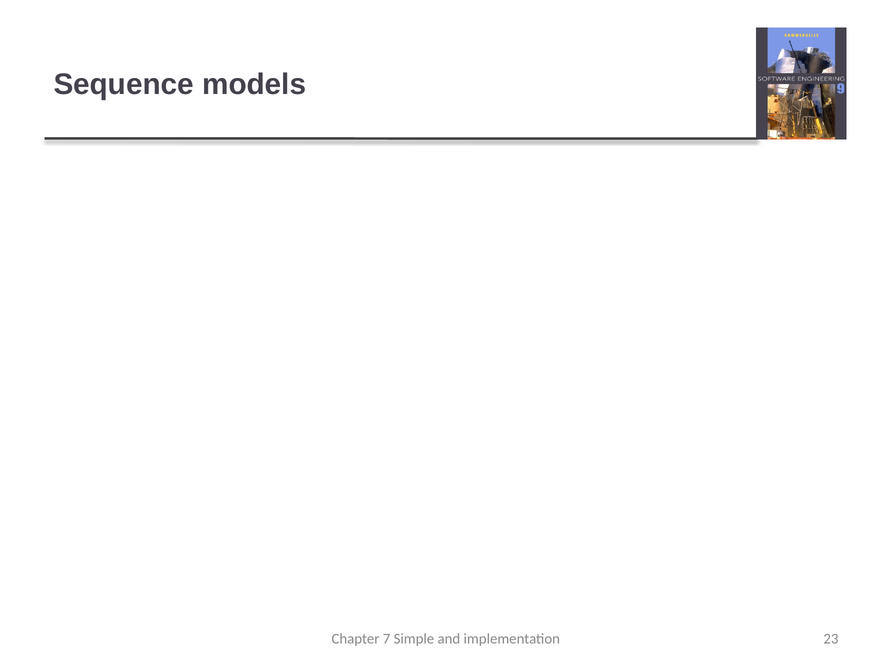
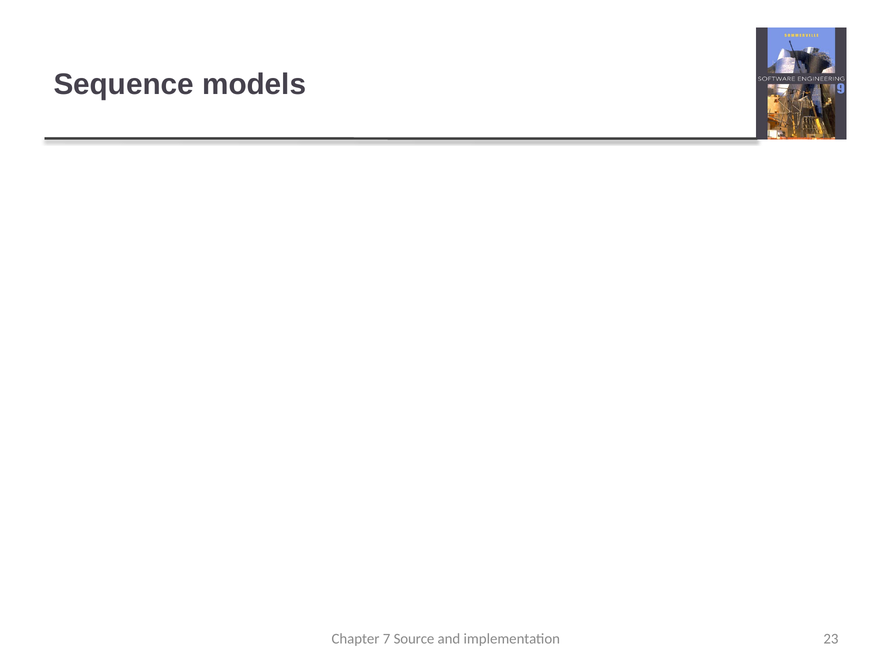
Simple: Simple -> Source
